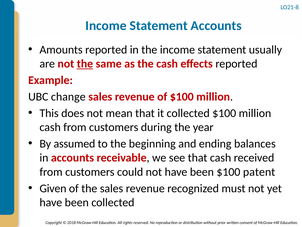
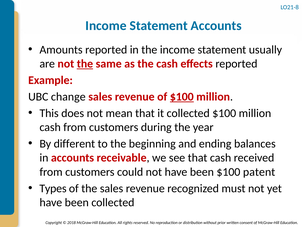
$100 at (182, 97) underline: none -> present
assumed: assumed -> different
Given: Given -> Types
